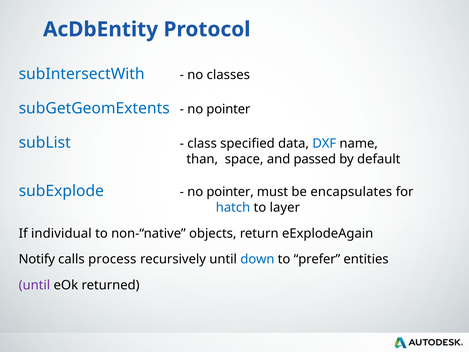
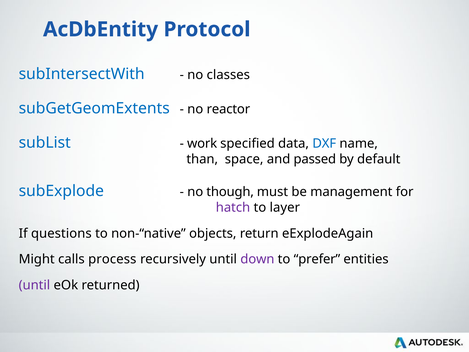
pointer at (228, 109): pointer -> reactor
class: class -> work
pointer at (230, 192): pointer -> though
encapsulates: encapsulates -> management
hatch colour: blue -> purple
individual: individual -> questions
Notify: Notify -> Might
down colour: blue -> purple
